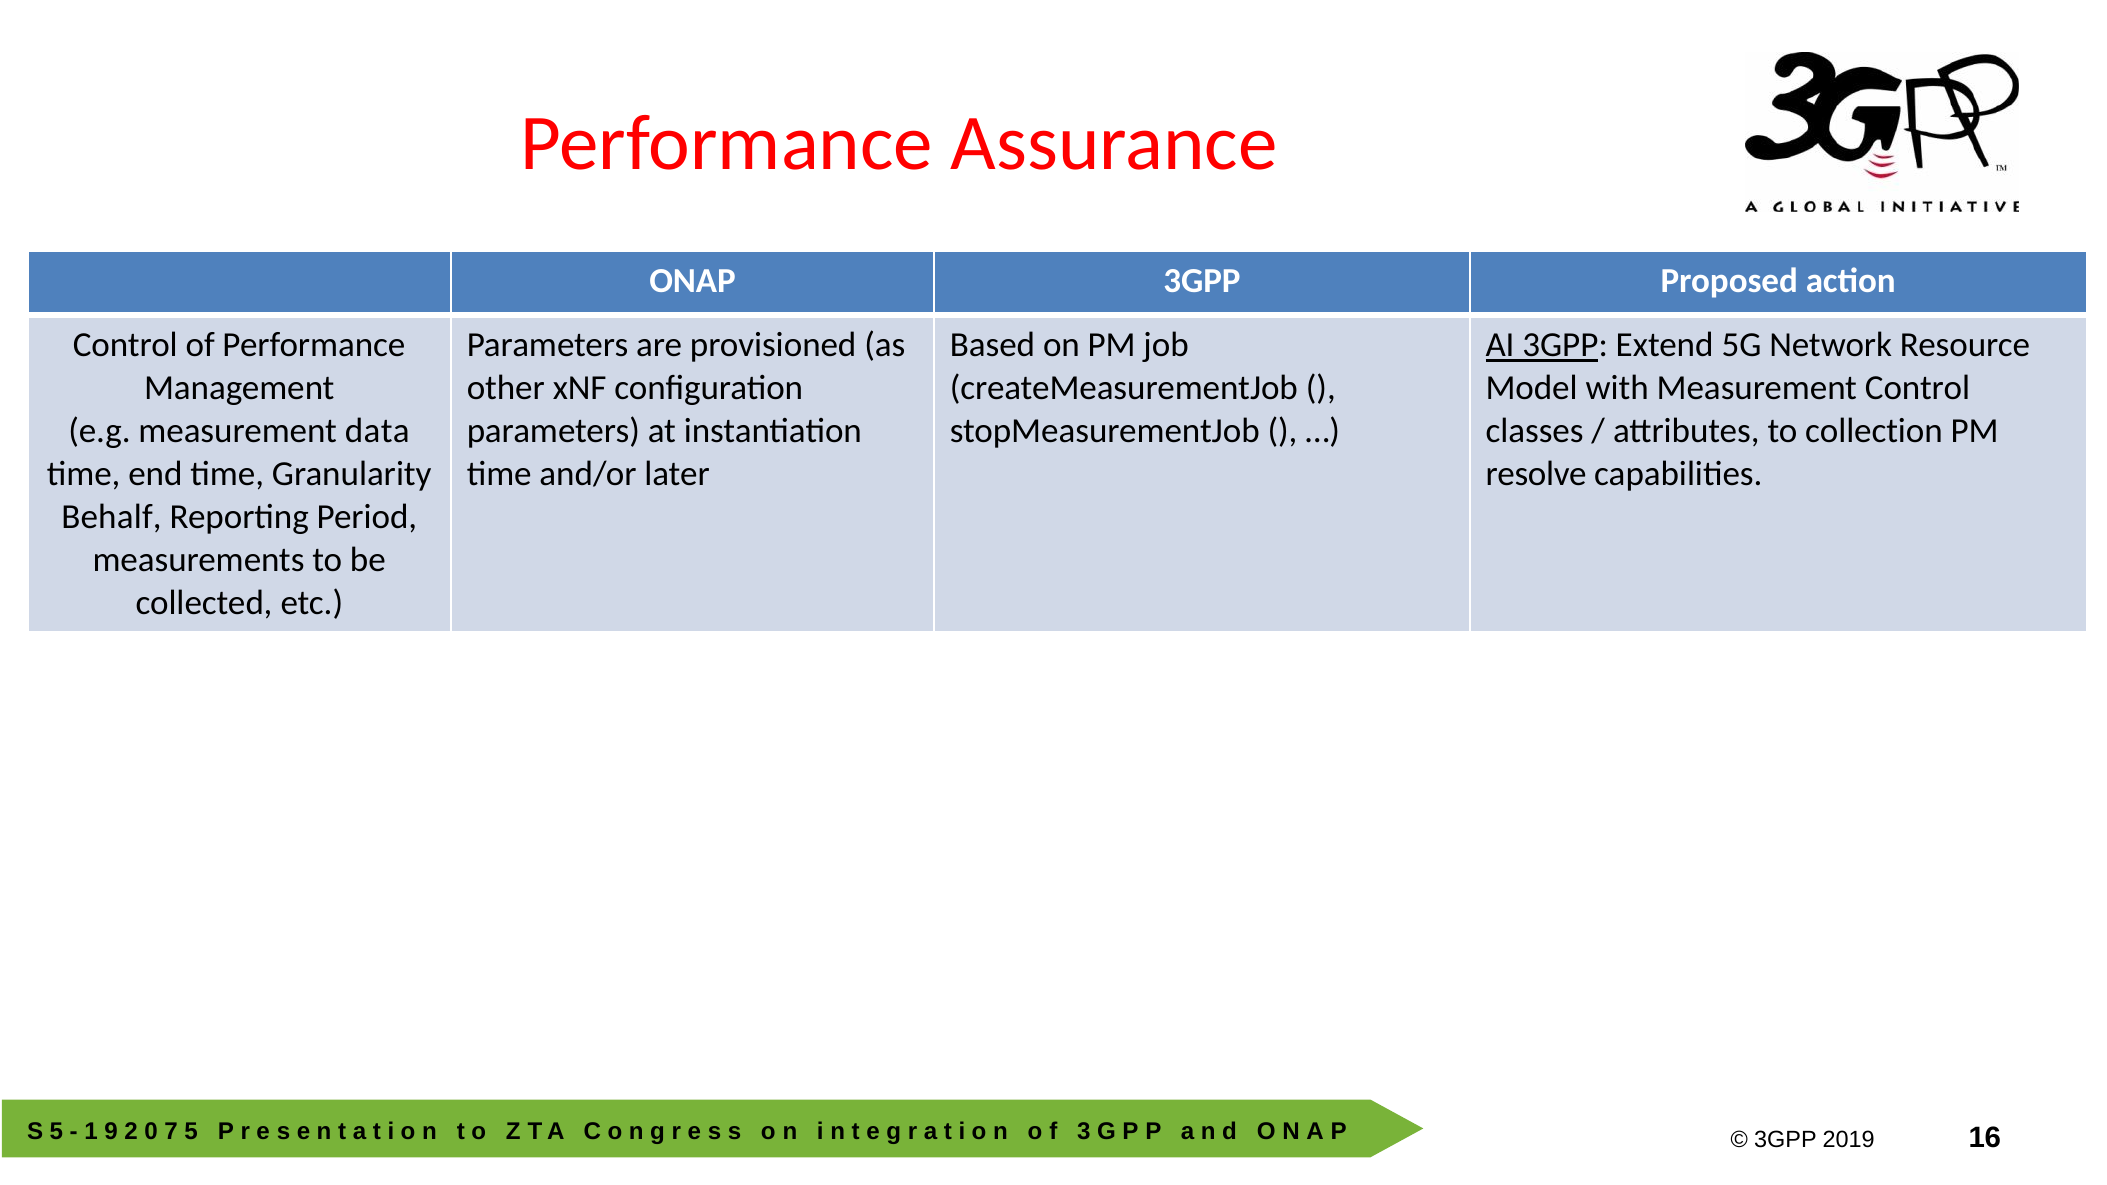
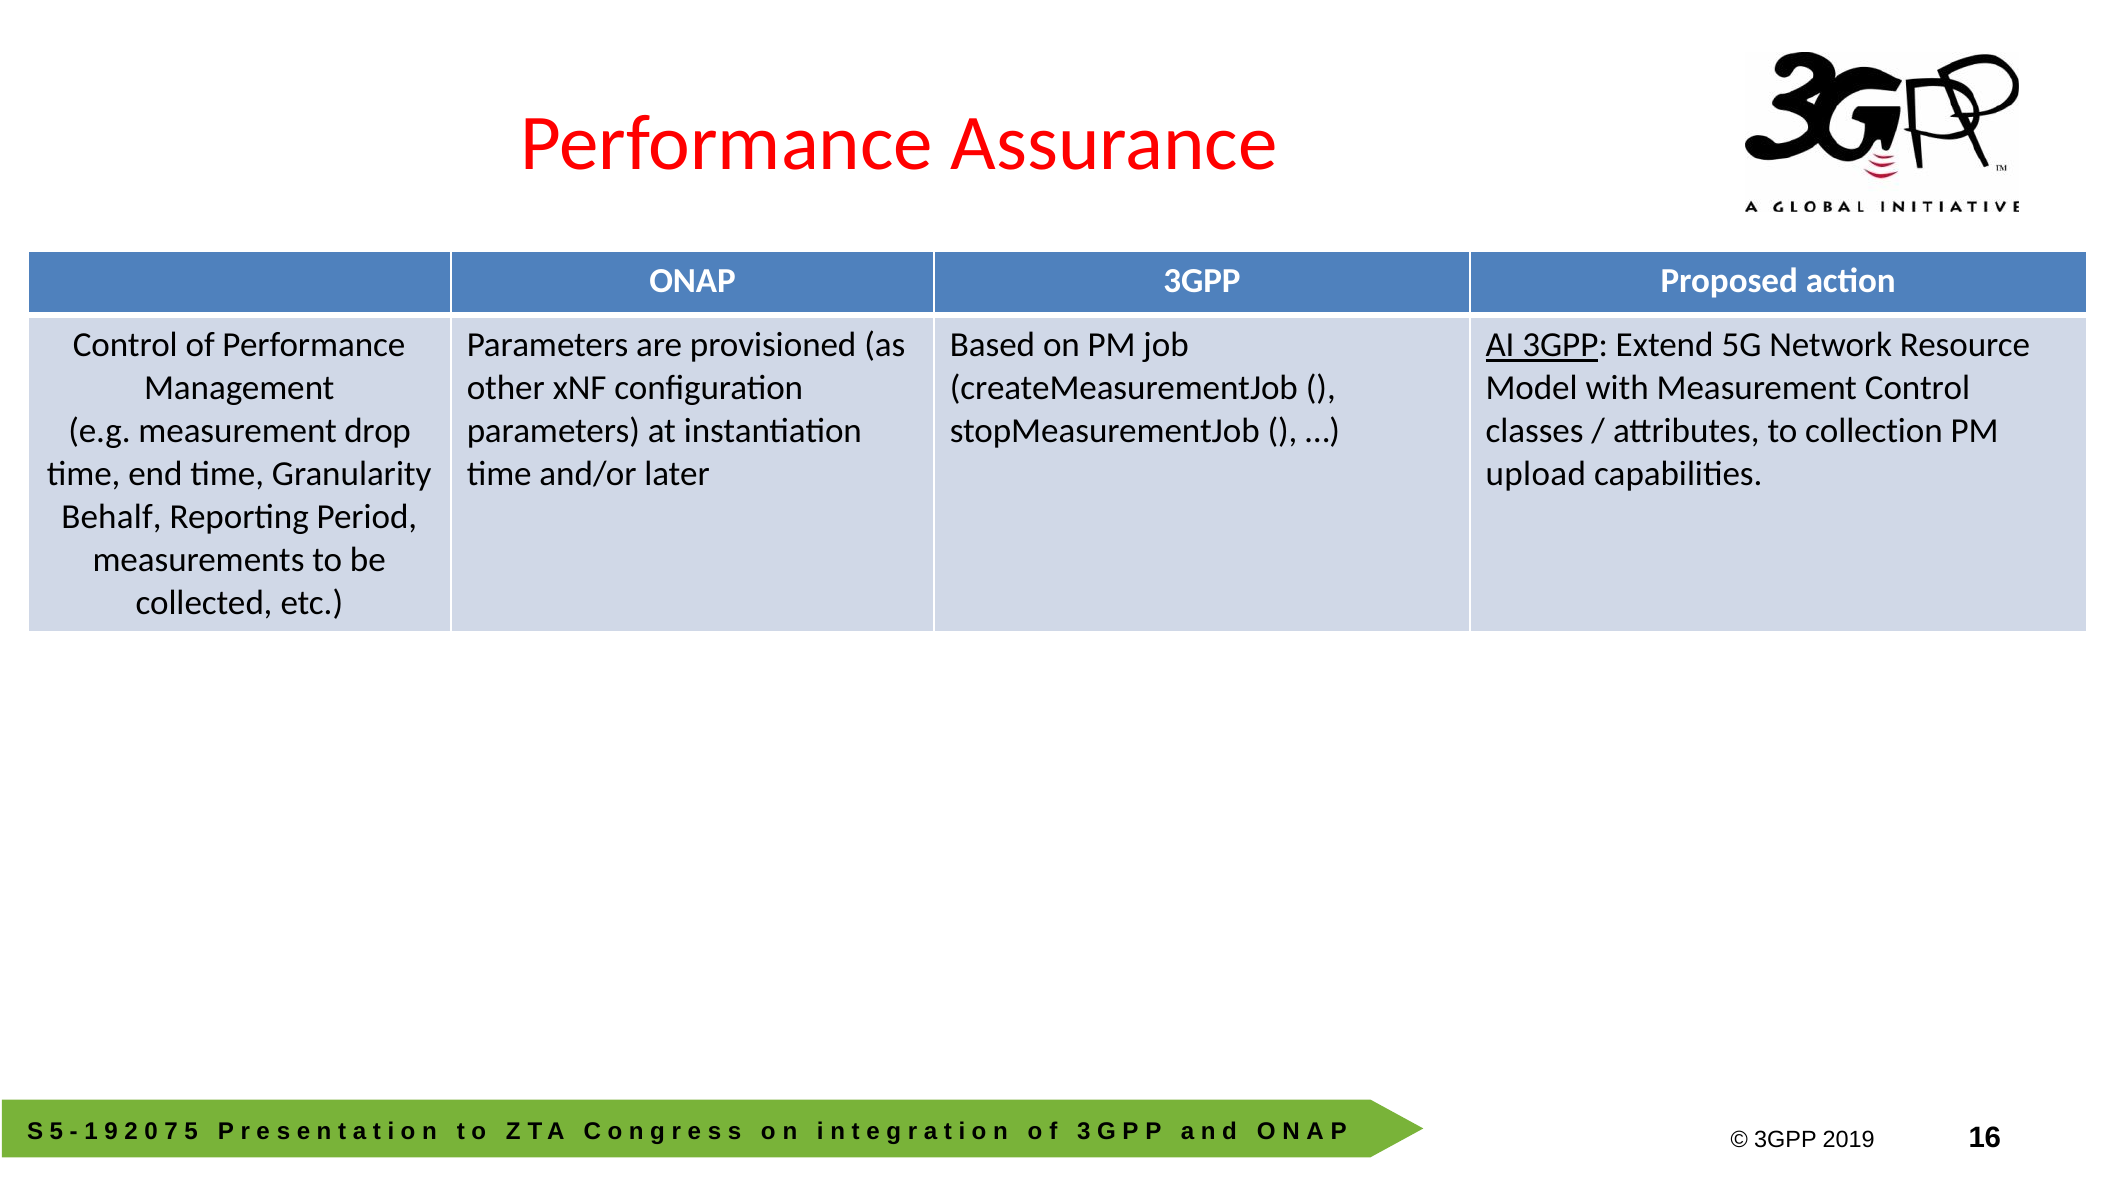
data: data -> drop
resolve: resolve -> upload
